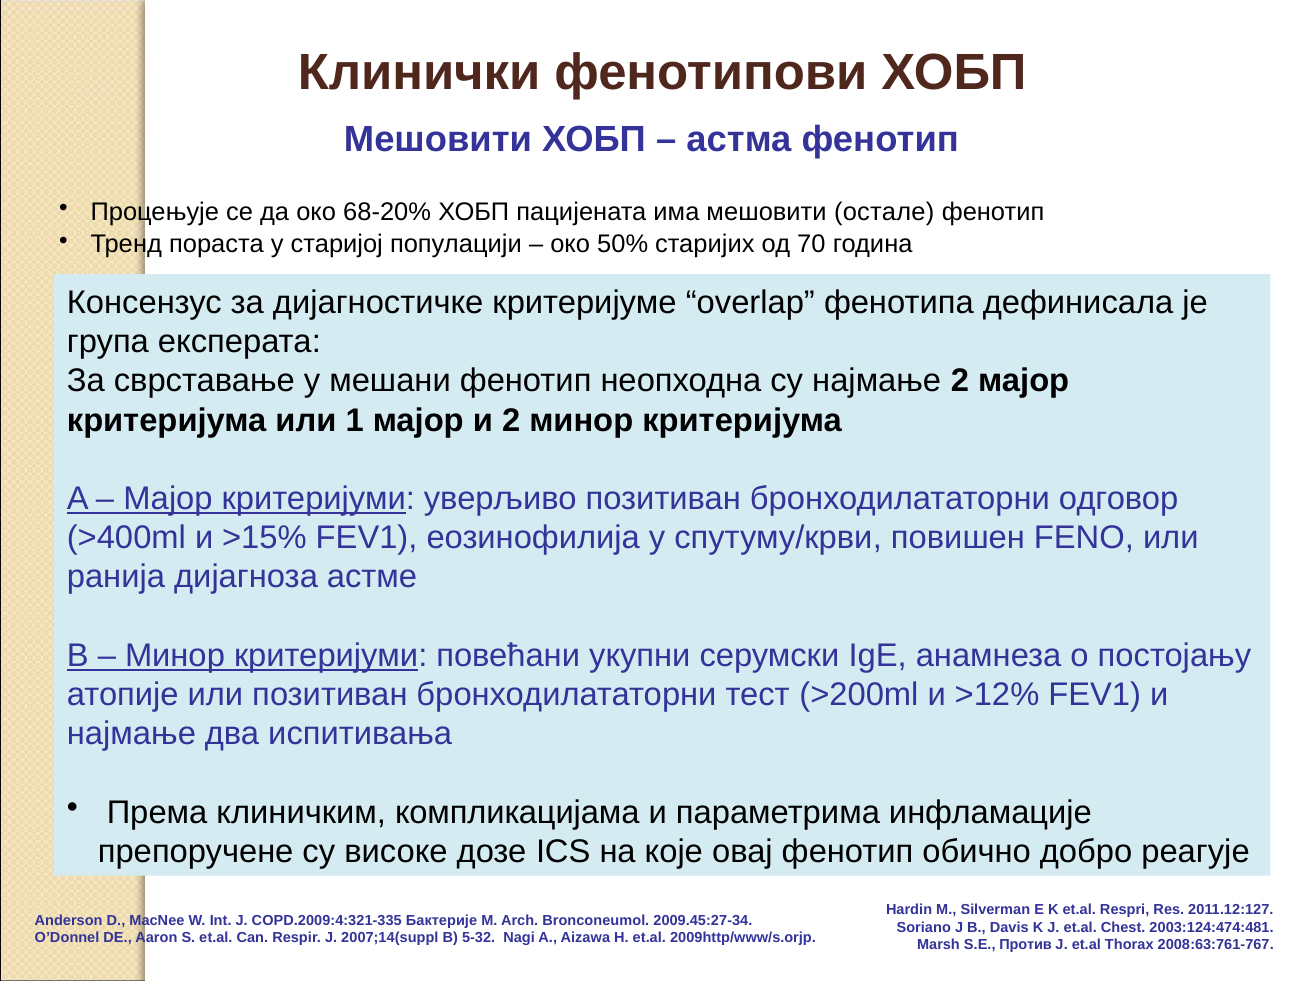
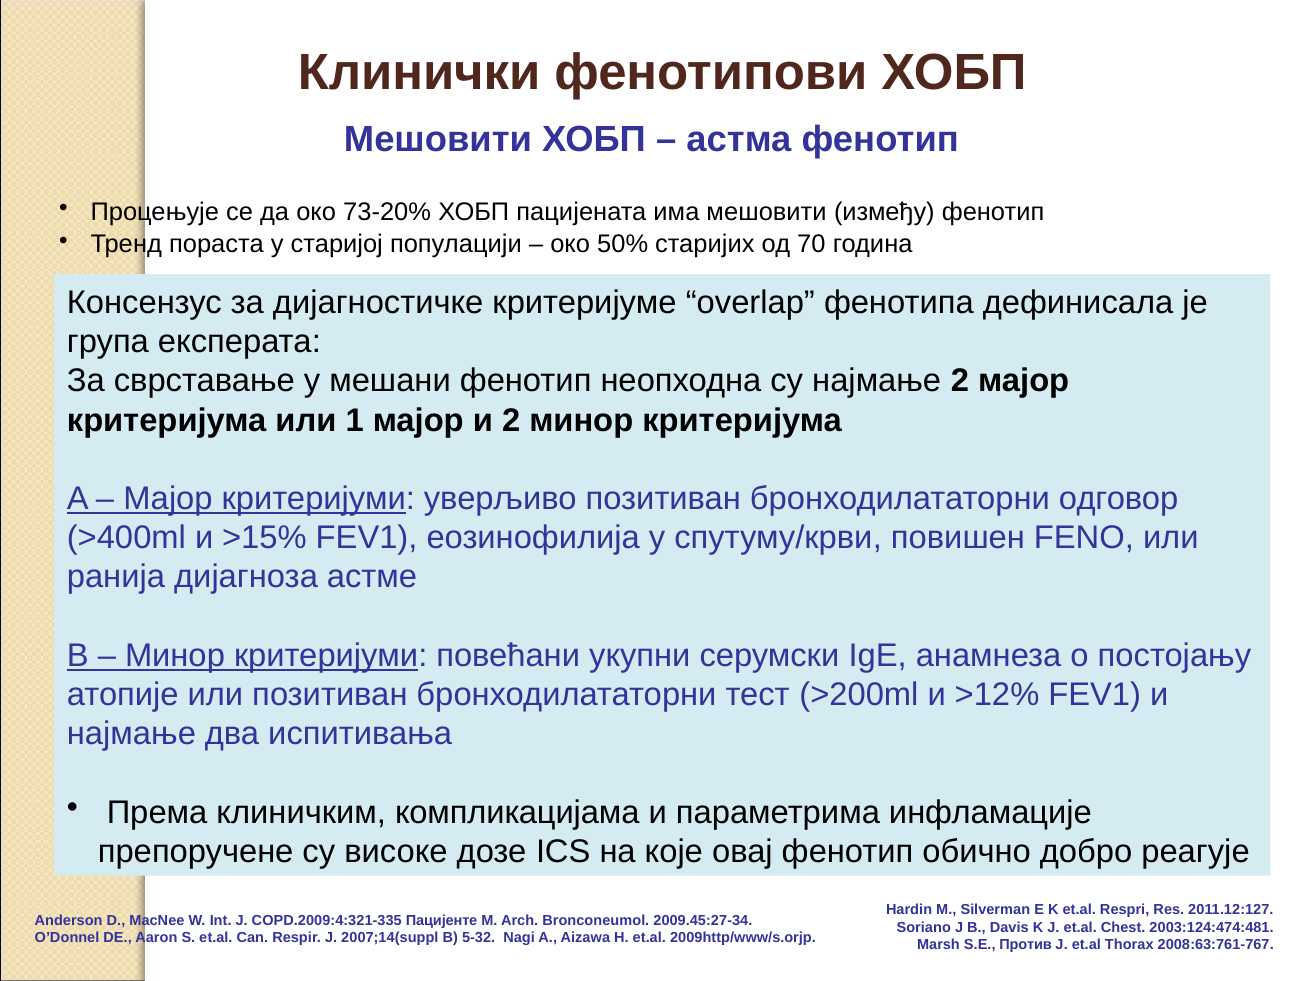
68-20%: 68-20% -> 73-20%
остале: остале -> између
Бактерије: Бактерије -> Пацијенте
